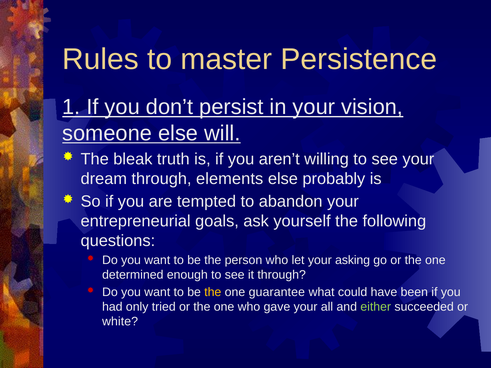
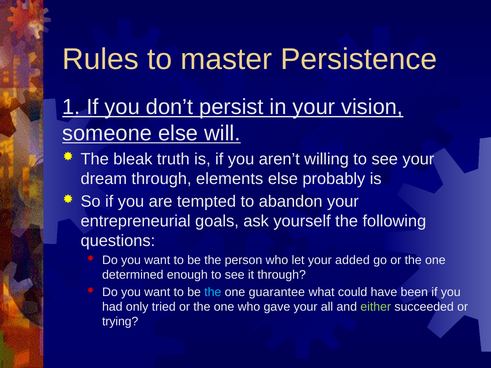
asking: asking -> added
the at (213, 292) colour: yellow -> light blue
white: white -> trying
